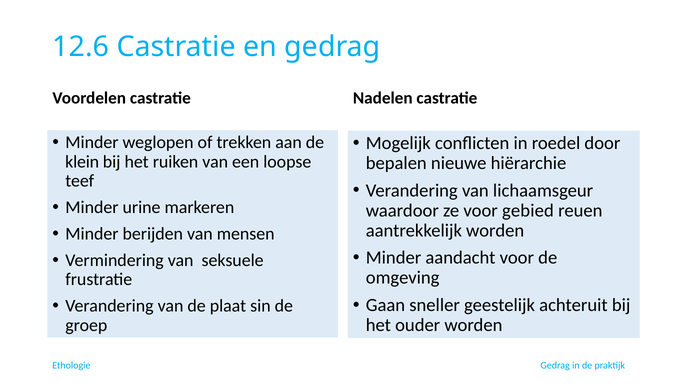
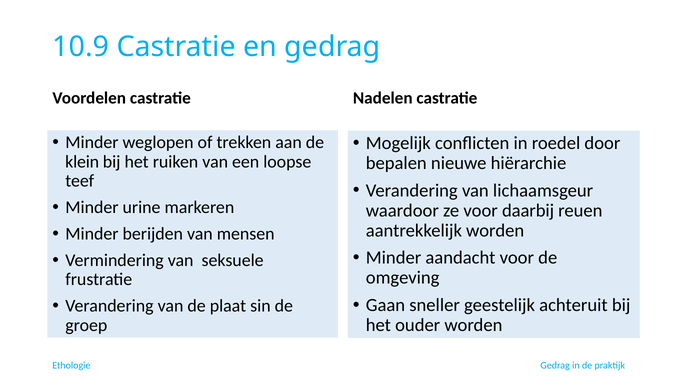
12.6: 12.6 -> 10.9
gebied: gebied -> daarbij
